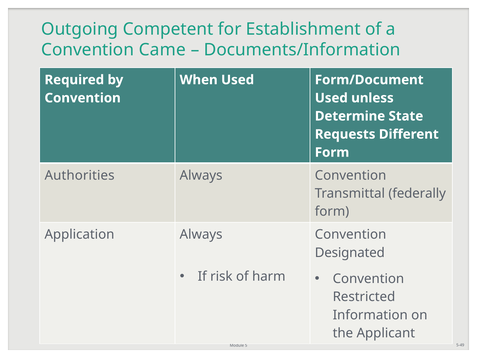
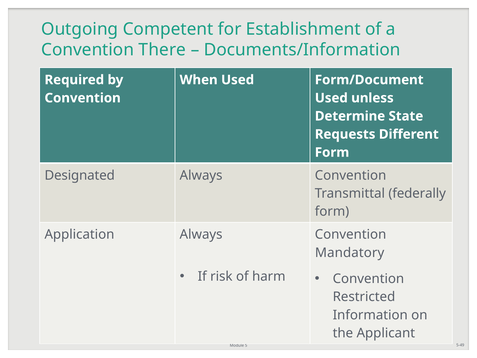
Came: Came -> There
Authorities: Authorities -> Designated
Designated: Designated -> Mandatory
